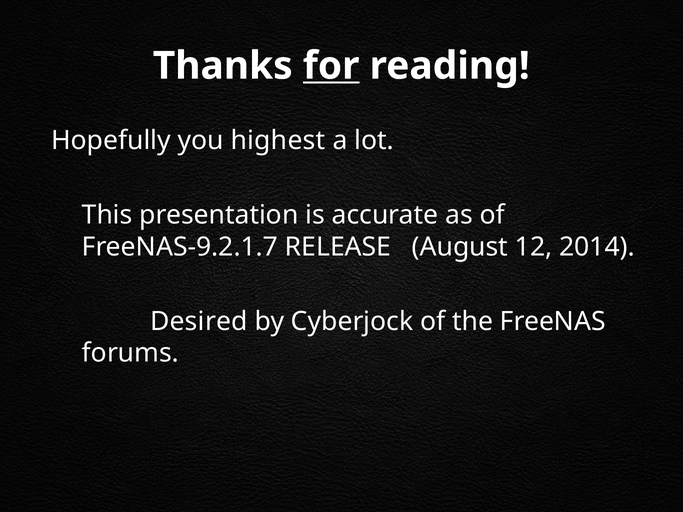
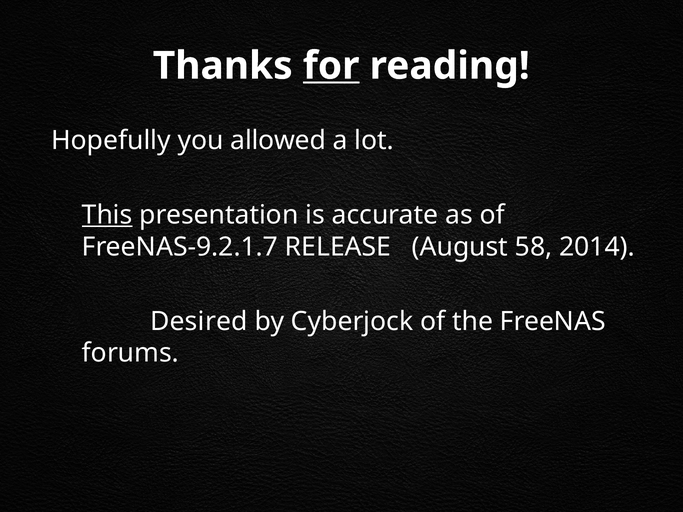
highest: highest -> allowed
This underline: none -> present
12: 12 -> 58
